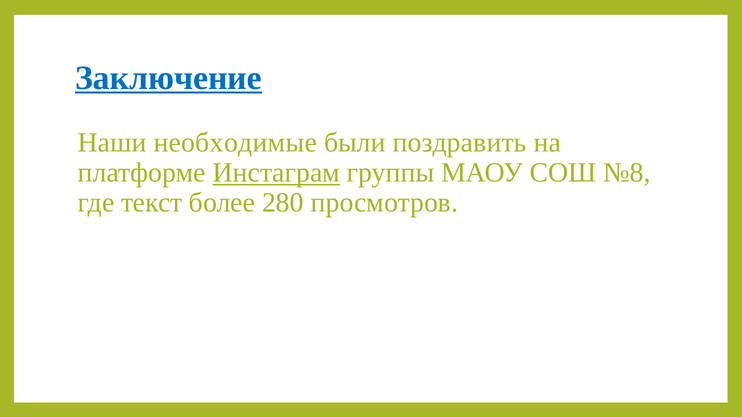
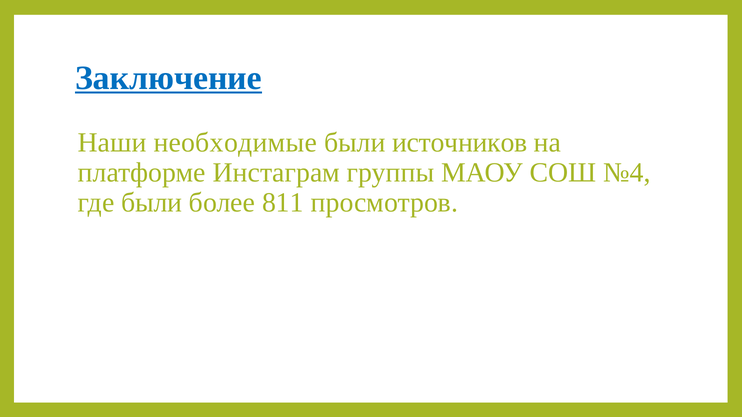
поздравить: поздравить -> источников
Инстаграм underline: present -> none
№8: №8 -> №4
где текст: текст -> были
280: 280 -> 811
